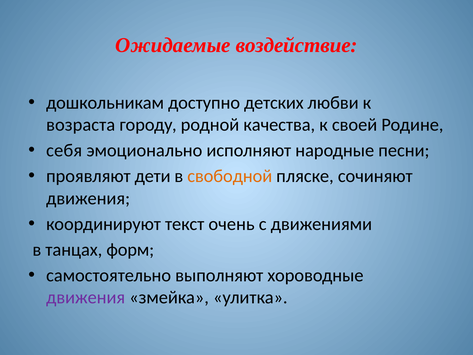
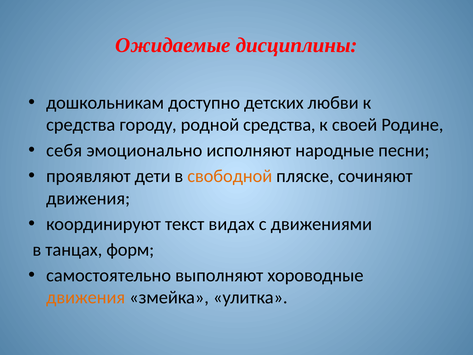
воздействие: воздействие -> дисциплины
возраста at (81, 125): возраста -> средства
родной качества: качества -> средства
очень: очень -> видах
движения at (86, 297) colour: purple -> orange
